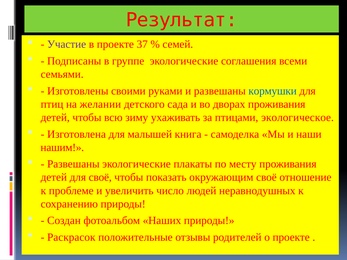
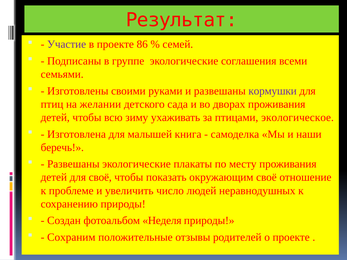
37: 37 -> 86
кормушки colour: blue -> purple
нашим: нашим -> беречь
Наших: Наших -> Неделя
Раскрасок: Раскрасок -> Сохраним
